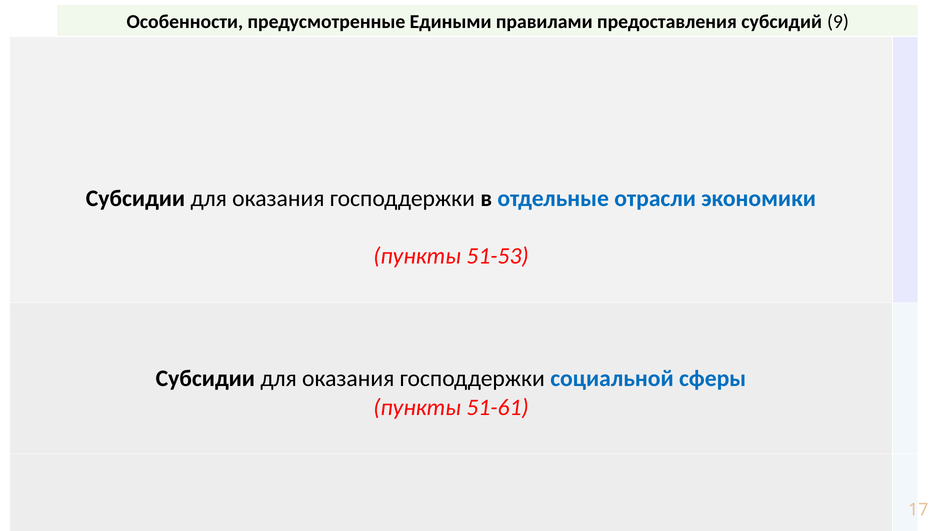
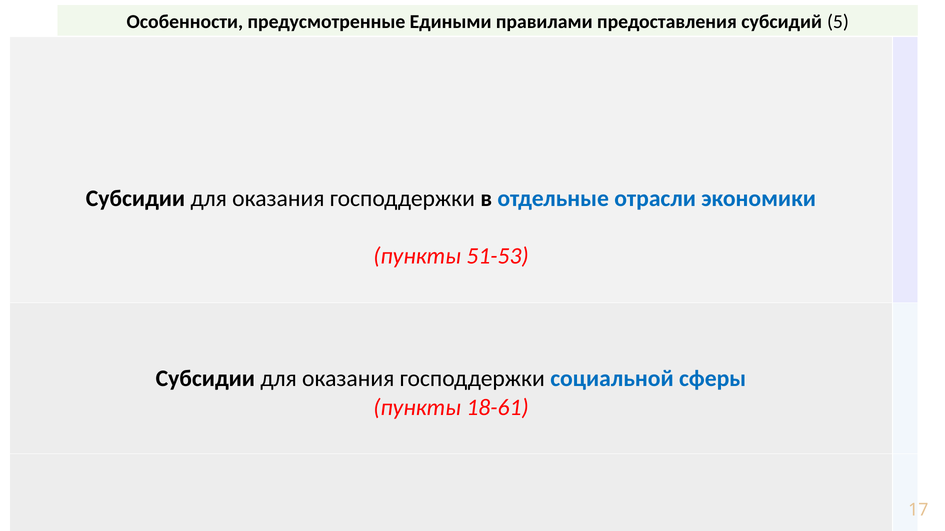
9: 9 -> 5
51-61: 51-61 -> 18-61
